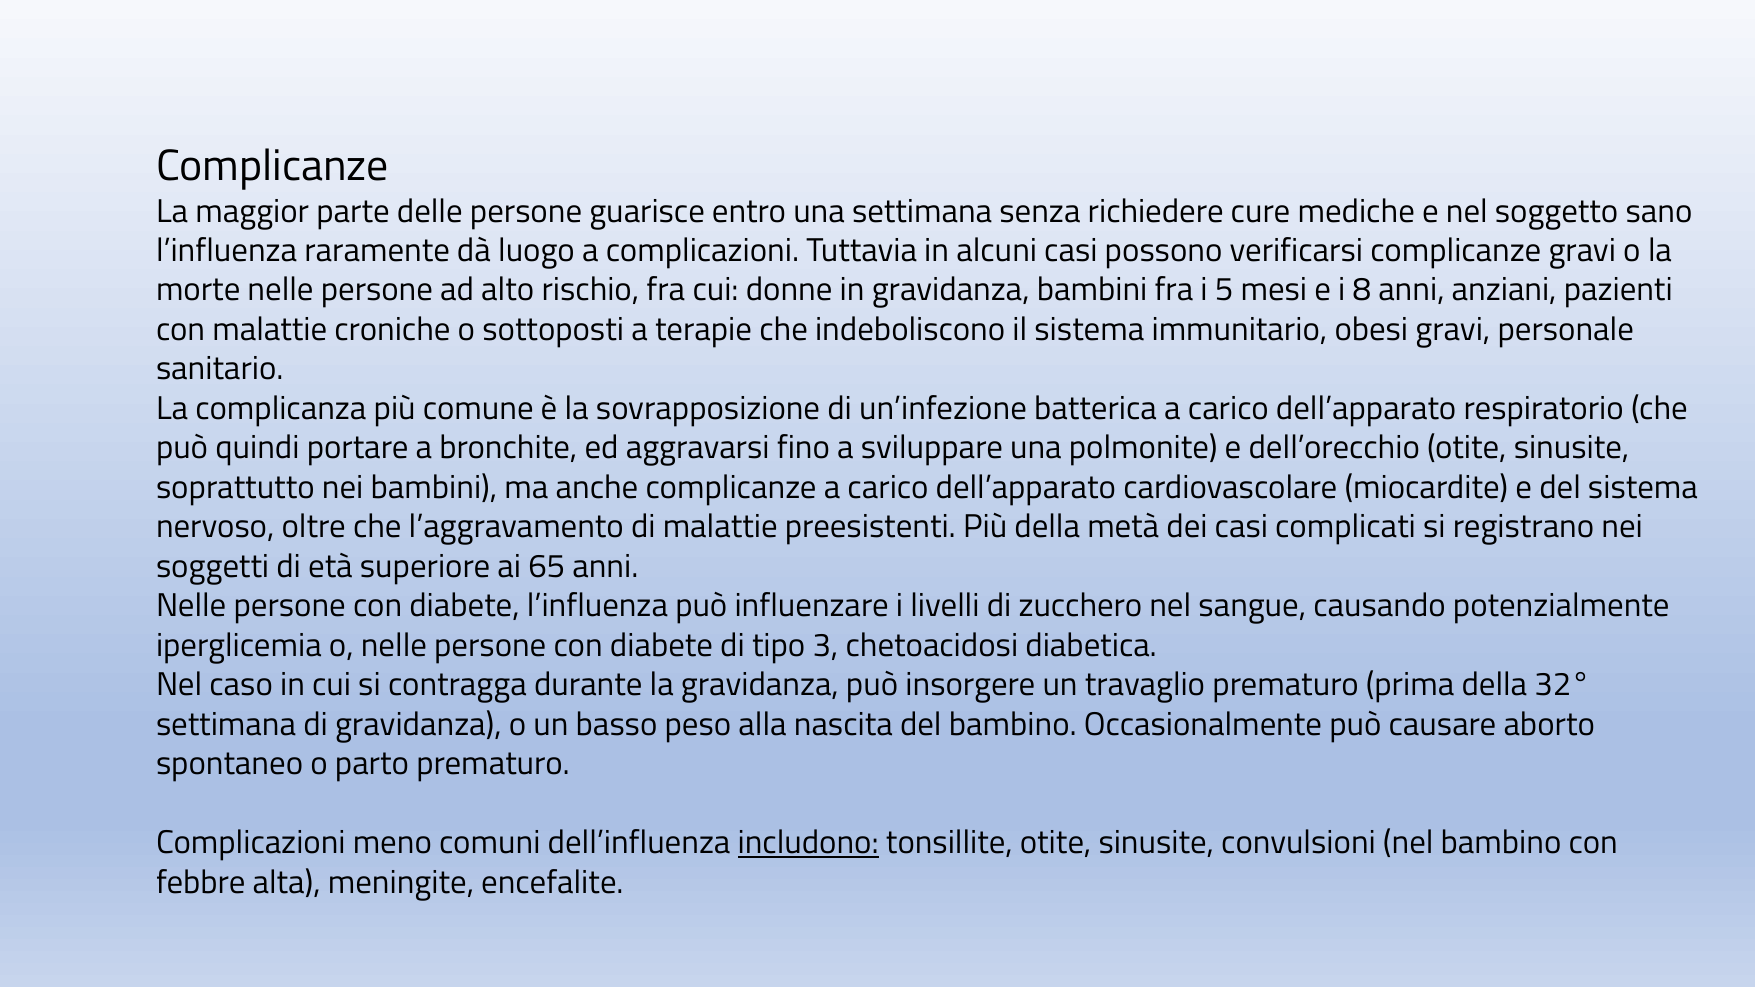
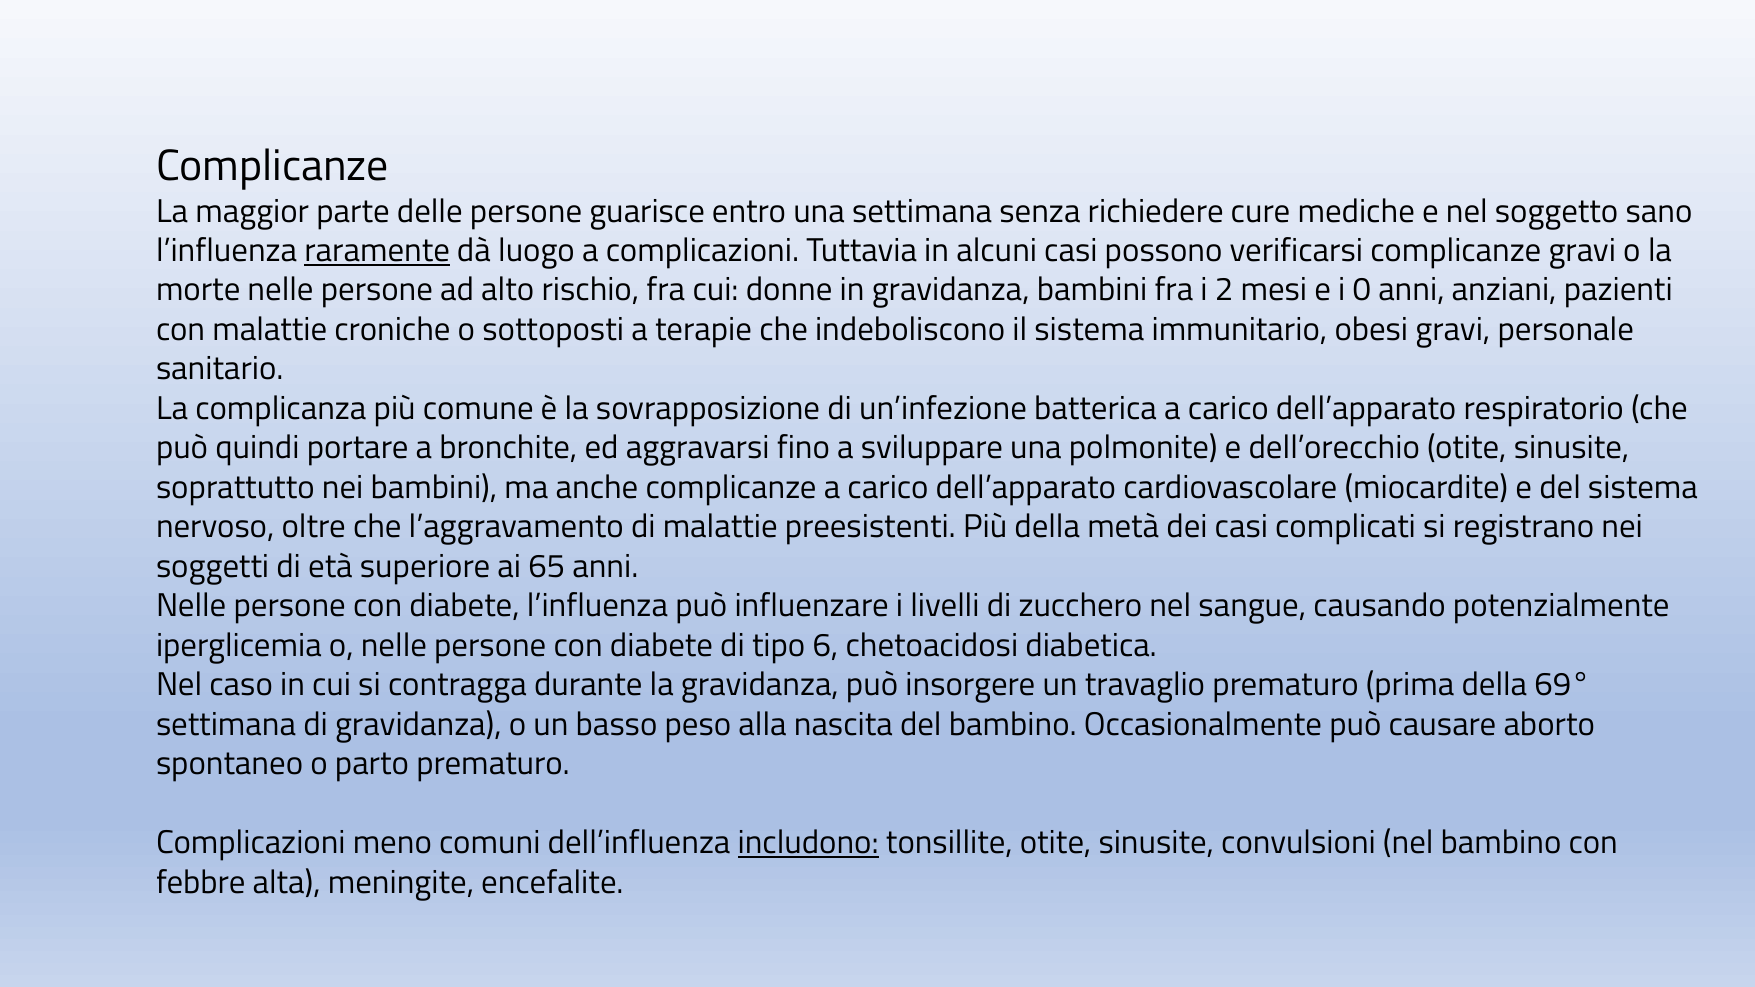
raramente underline: none -> present
5: 5 -> 2
8: 8 -> 0
3: 3 -> 6
32°: 32° -> 69°
